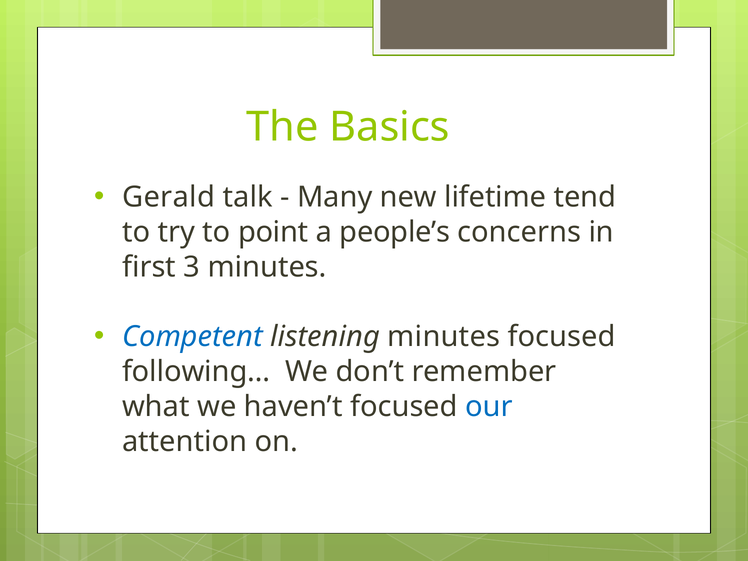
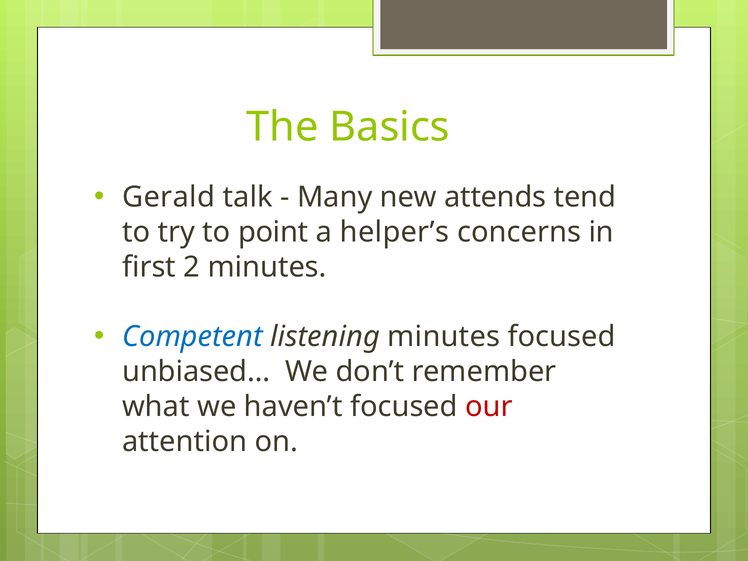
lifetime: lifetime -> attends
people’s: people’s -> helper’s
3: 3 -> 2
following…: following… -> unbiased…
our colour: blue -> red
